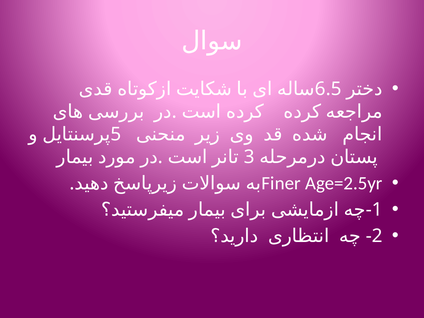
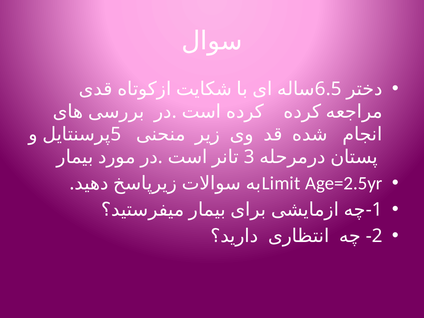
Finer: Finer -> Limit
